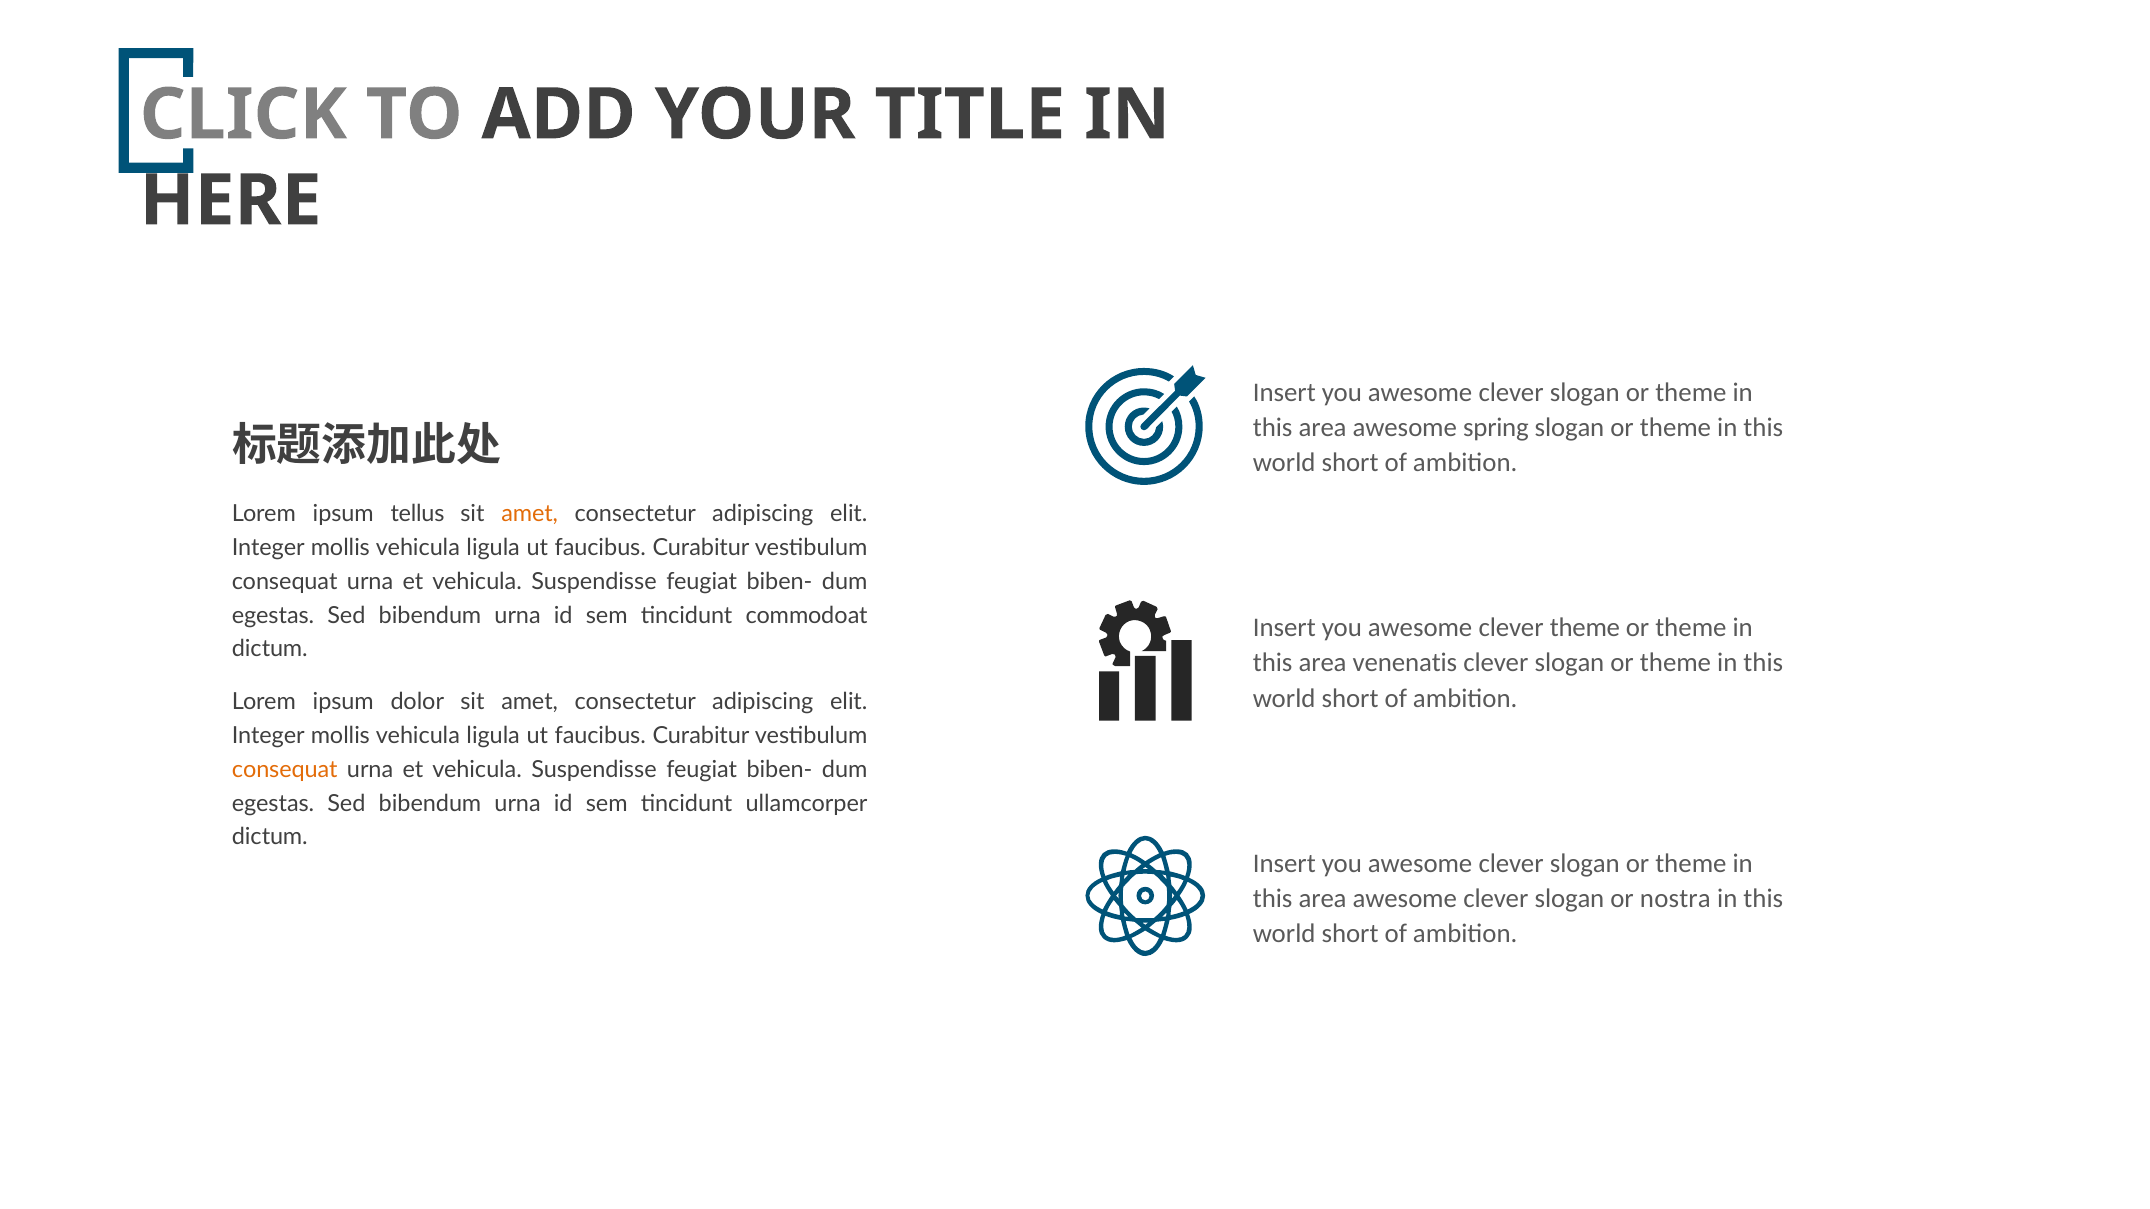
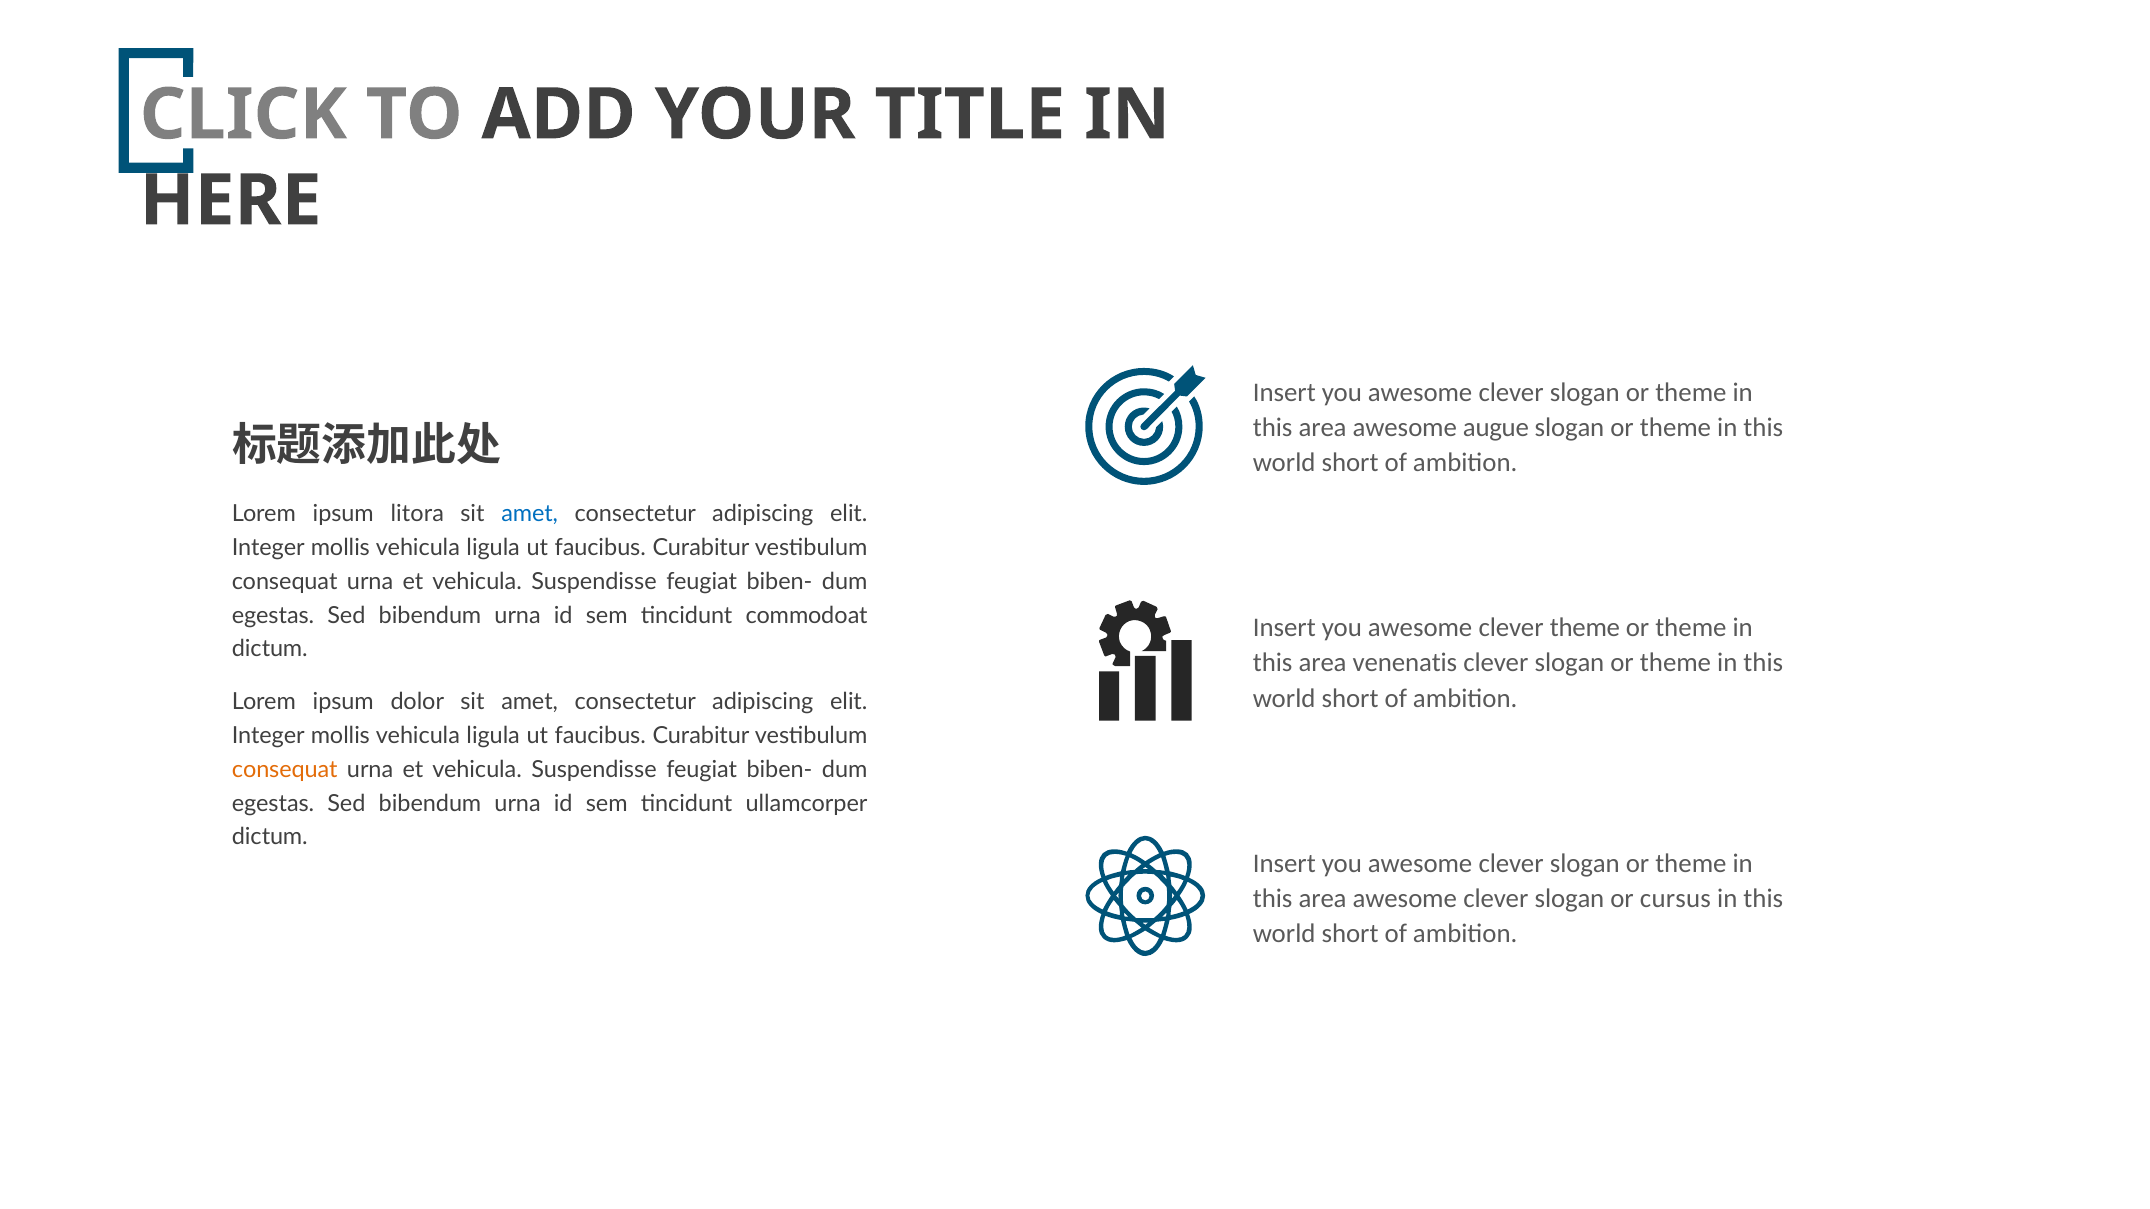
spring: spring -> augue
tellus: tellus -> litora
amet at (530, 514) colour: orange -> blue
nostra: nostra -> cursus
